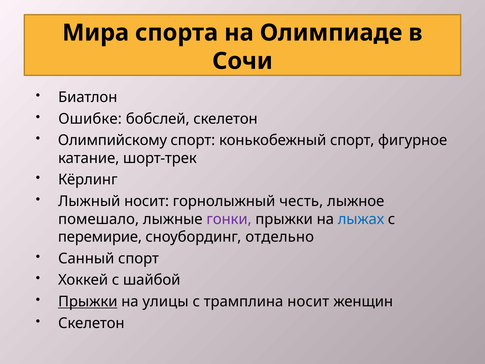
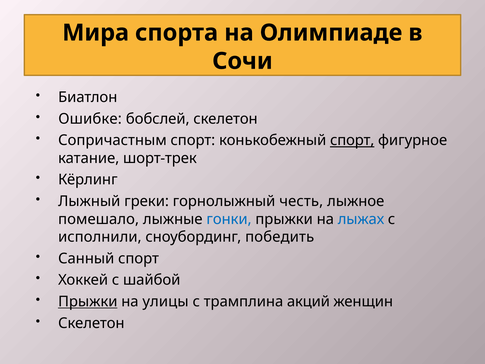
Олимпийскому: Олимпийскому -> Сопричастным
спорт at (352, 140) underline: none -> present
Лыжный носит: носит -> греки
гонки colour: purple -> blue
перемирие: перемирие -> исполнили
отдельно: отдельно -> победить
трамплина носит: носит -> акций
